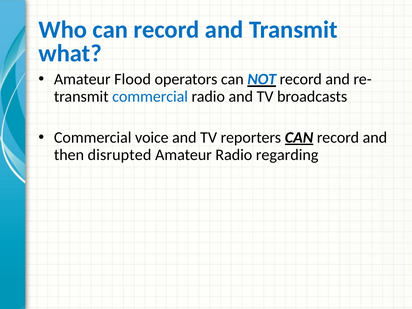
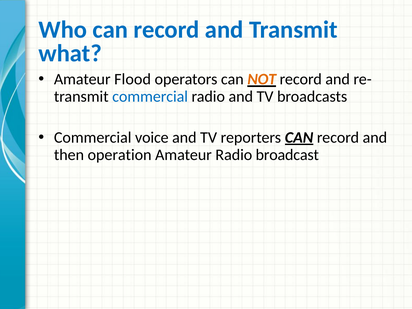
NOT colour: blue -> orange
disrupted: disrupted -> operation
regarding: regarding -> broadcast
